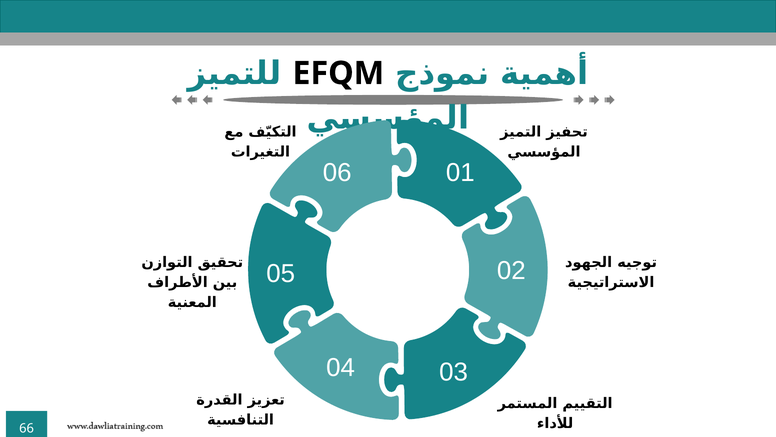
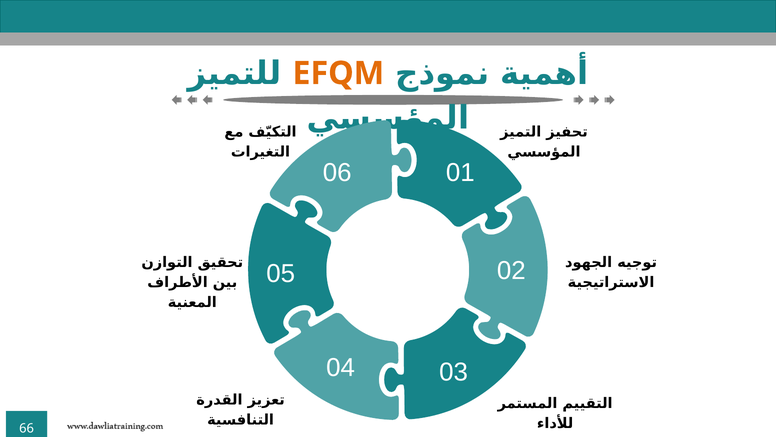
EFQM colour: black -> orange
